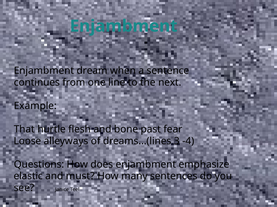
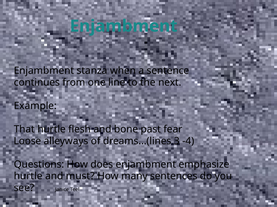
dream: dream -> stanza
elastic at (28, 177): elastic -> hurtle
